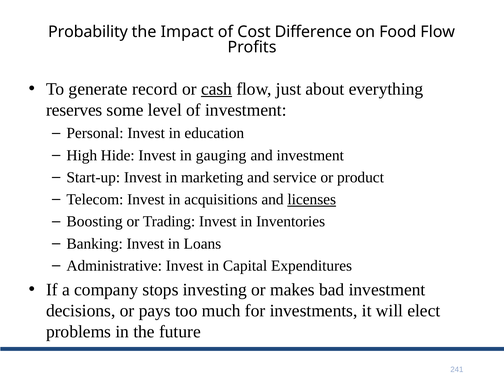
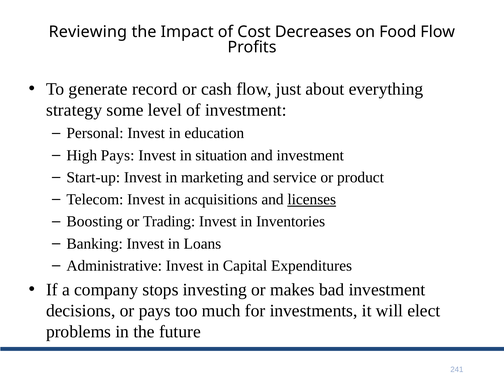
Probability: Probability -> Reviewing
Difference: Difference -> Decreases
cash underline: present -> none
reserves: reserves -> strategy
High Hide: Hide -> Pays
gauging: gauging -> situation
